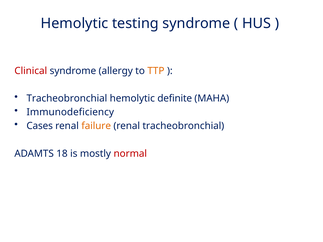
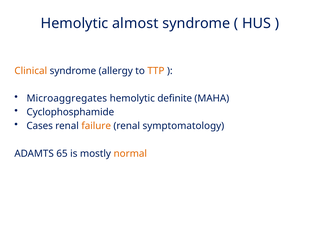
testing: testing -> almost
Clinical colour: red -> orange
Tracheobronchial at (67, 98): Tracheobronchial -> Microaggregates
Immunodeficiency: Immunodeficiency -> Cyclophosphamide
renal tracheobronchial: tracheobronchial -> symptomatology
18: 18 -> 65
normal colour: red -> orange
